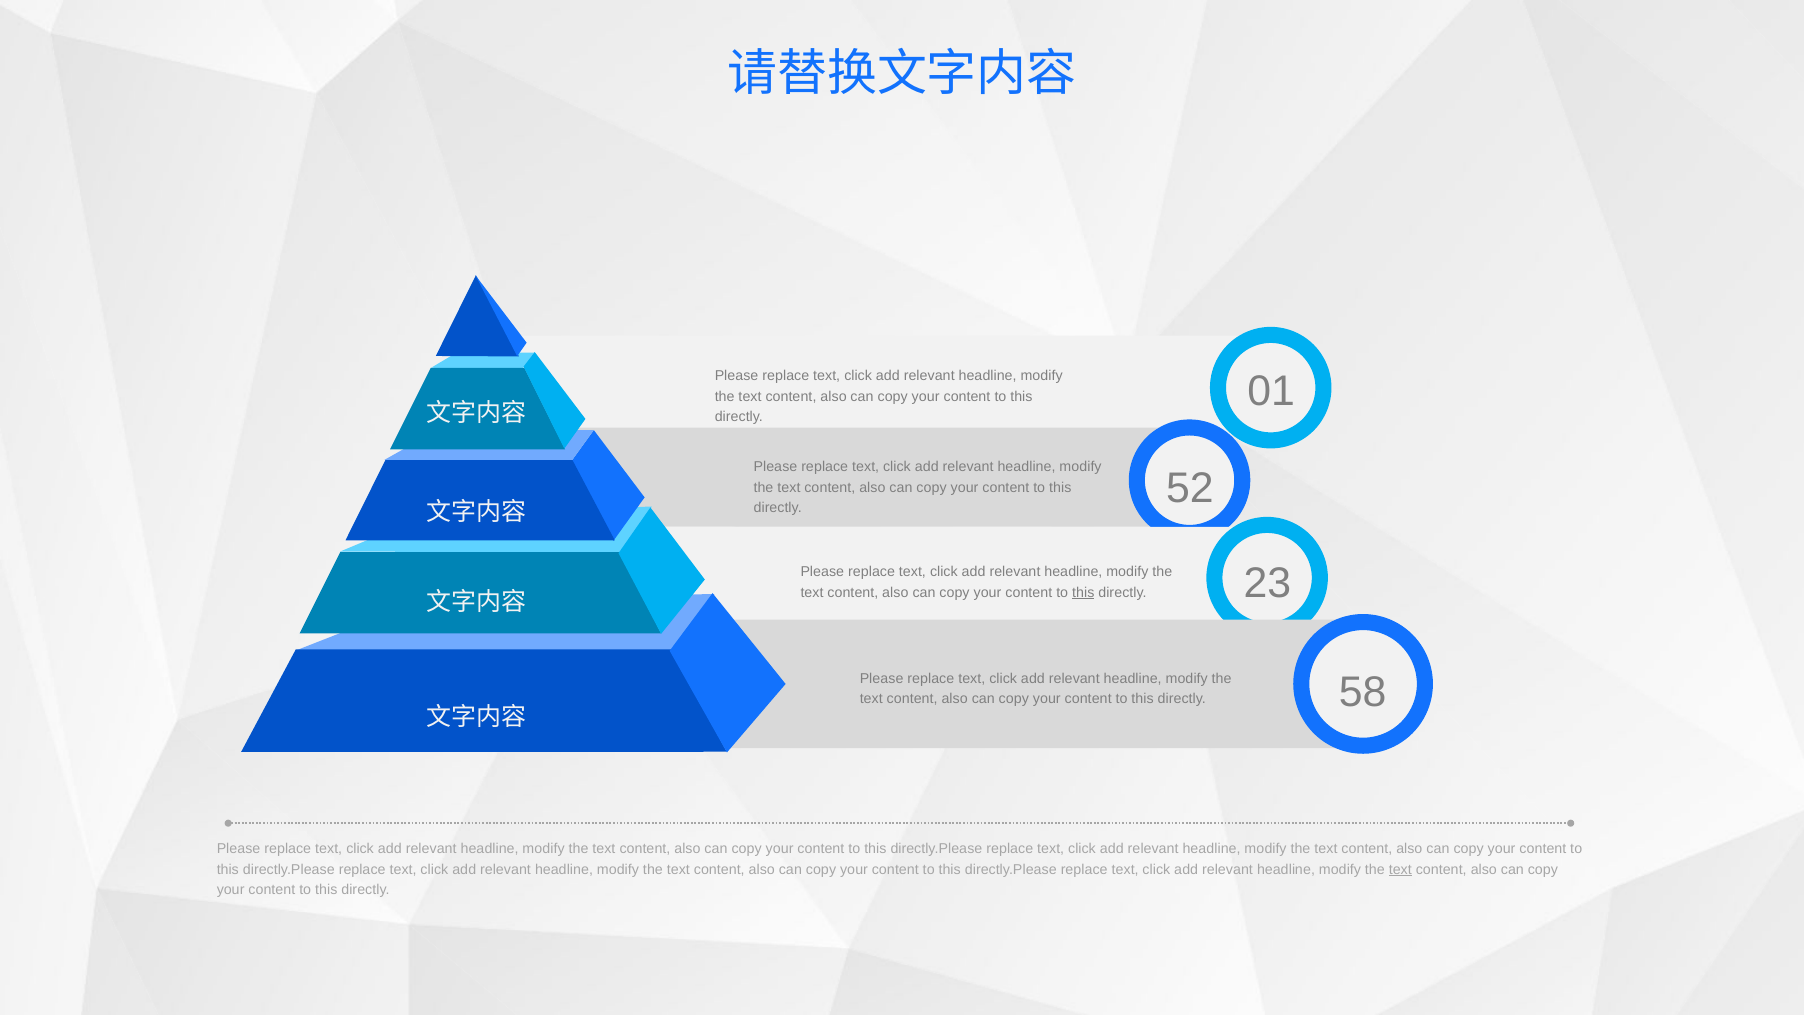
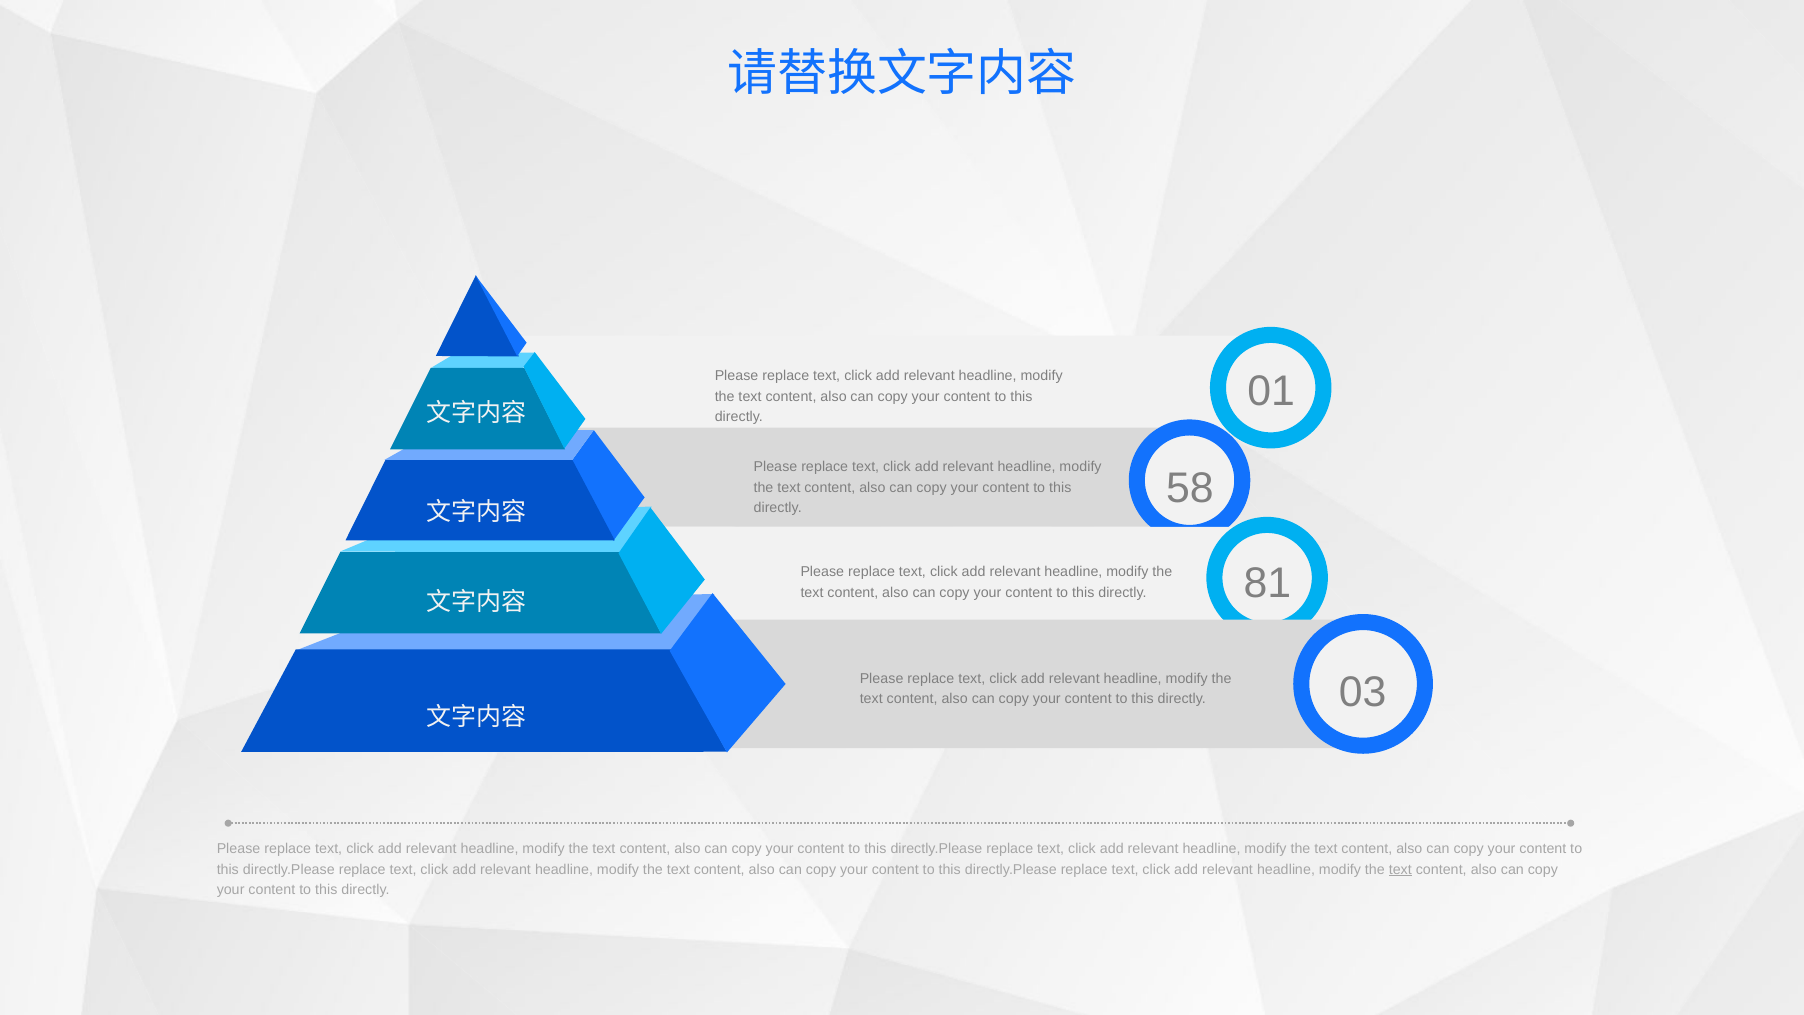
52: 52 -> 58
this at (1083, 592) underline: present -> none
23: 23 -> 81
58: 58 -> 03
